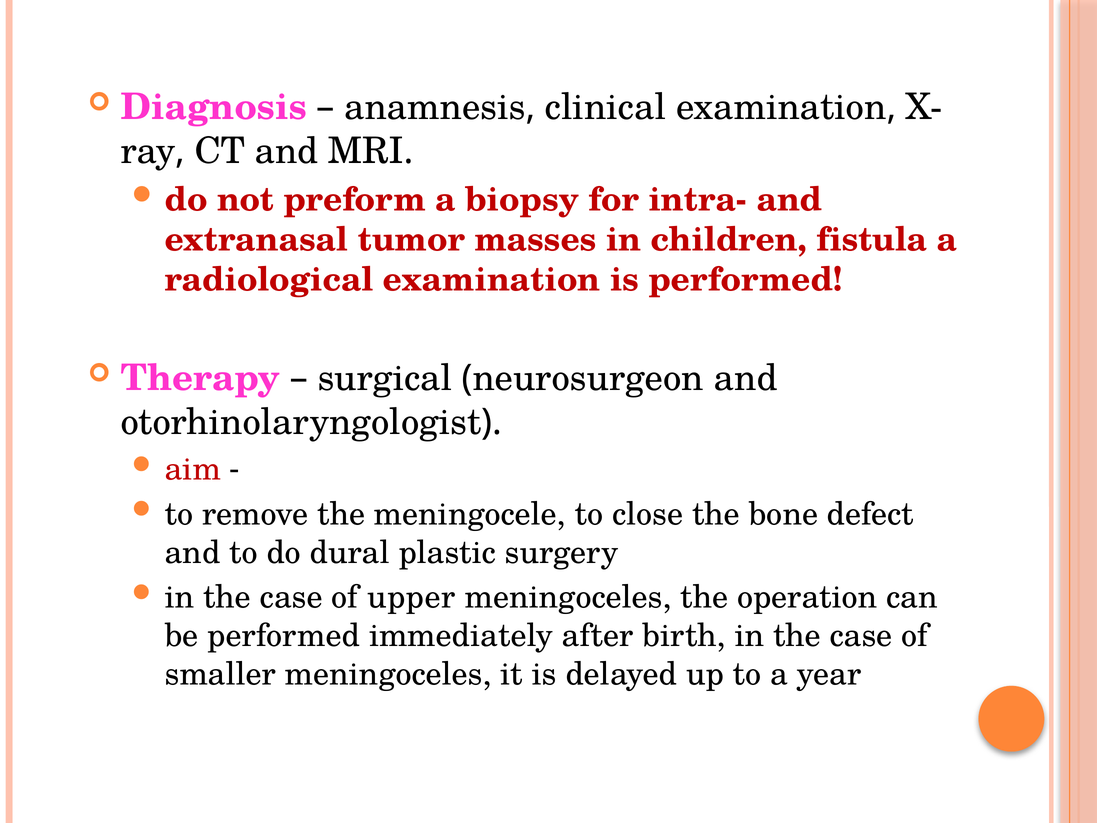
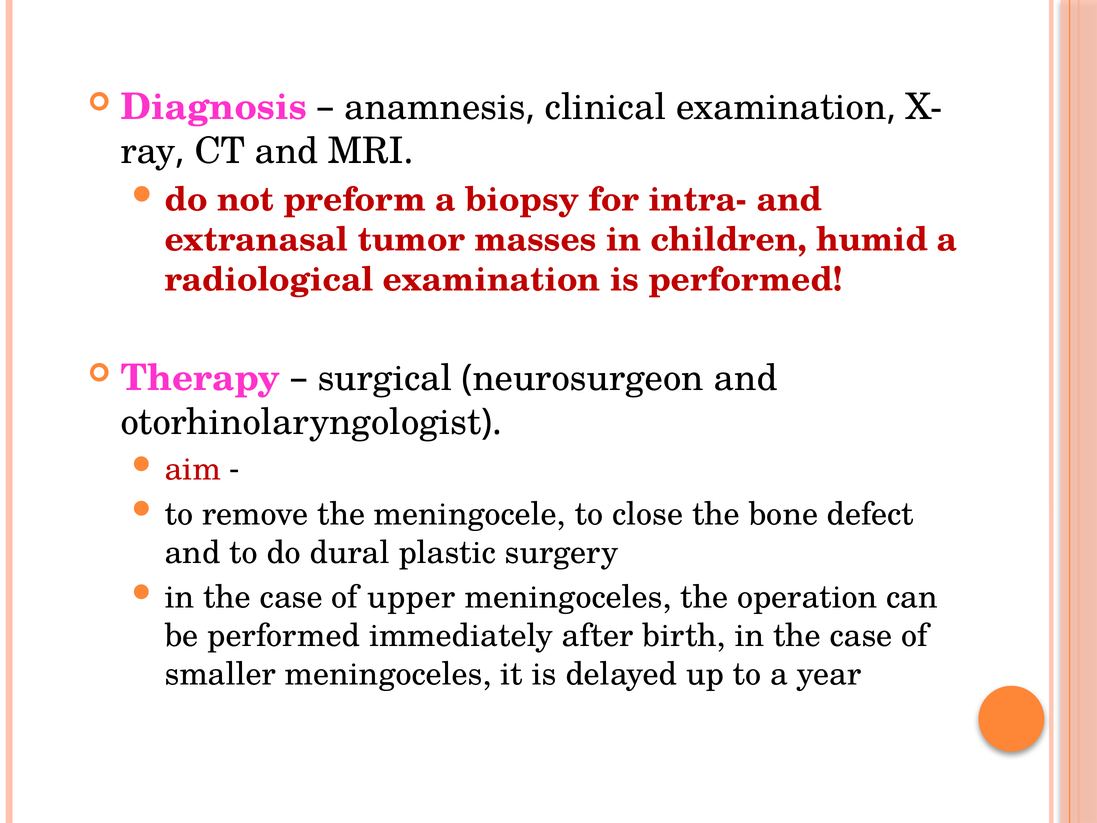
fistula: fistula -> humid
